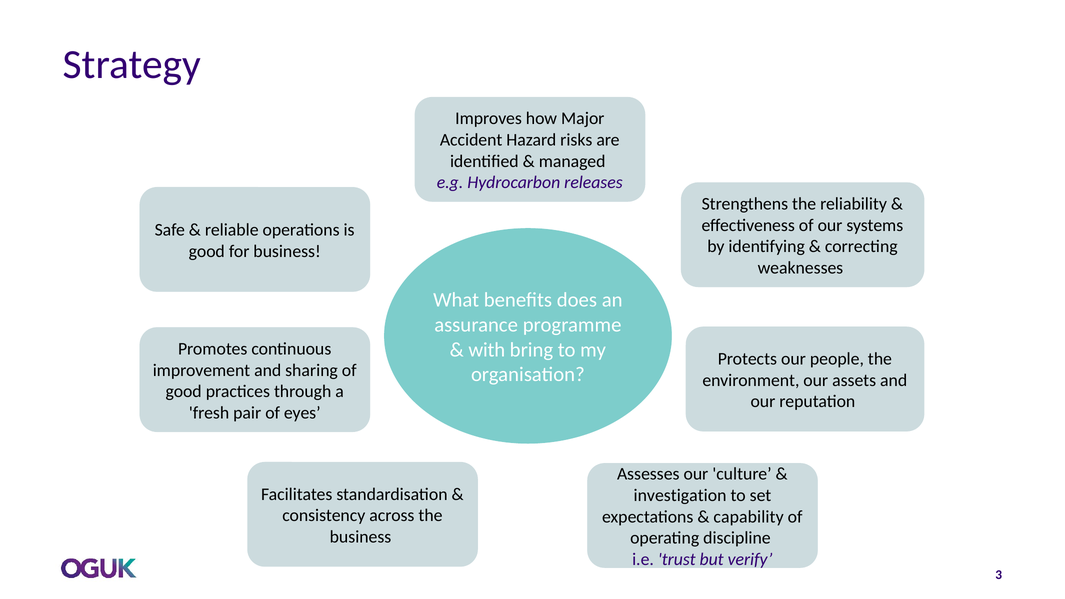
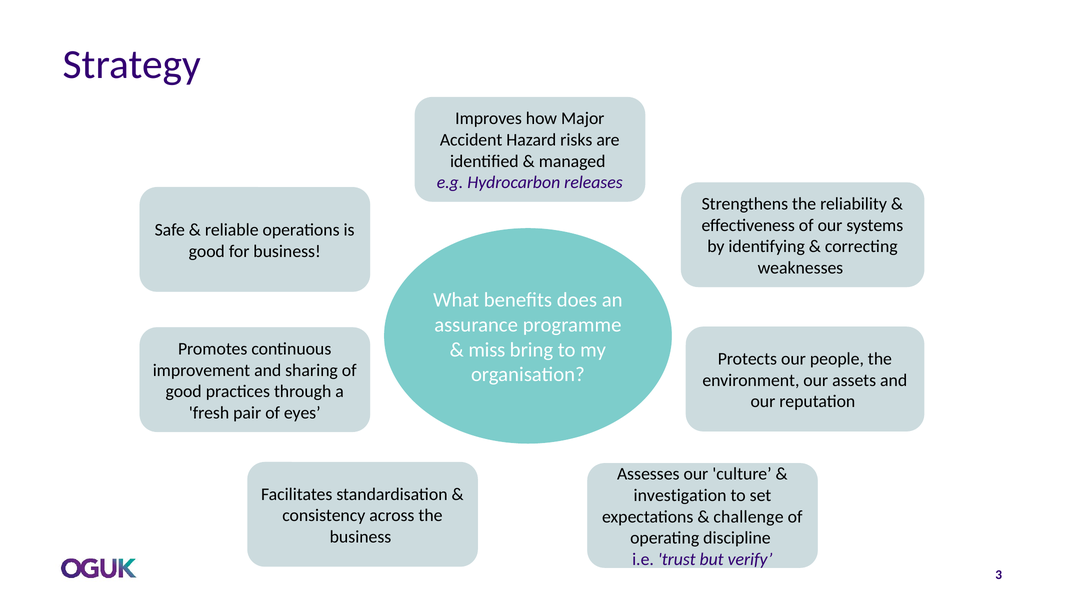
with: with -> miss
capability: capability -> challenge
